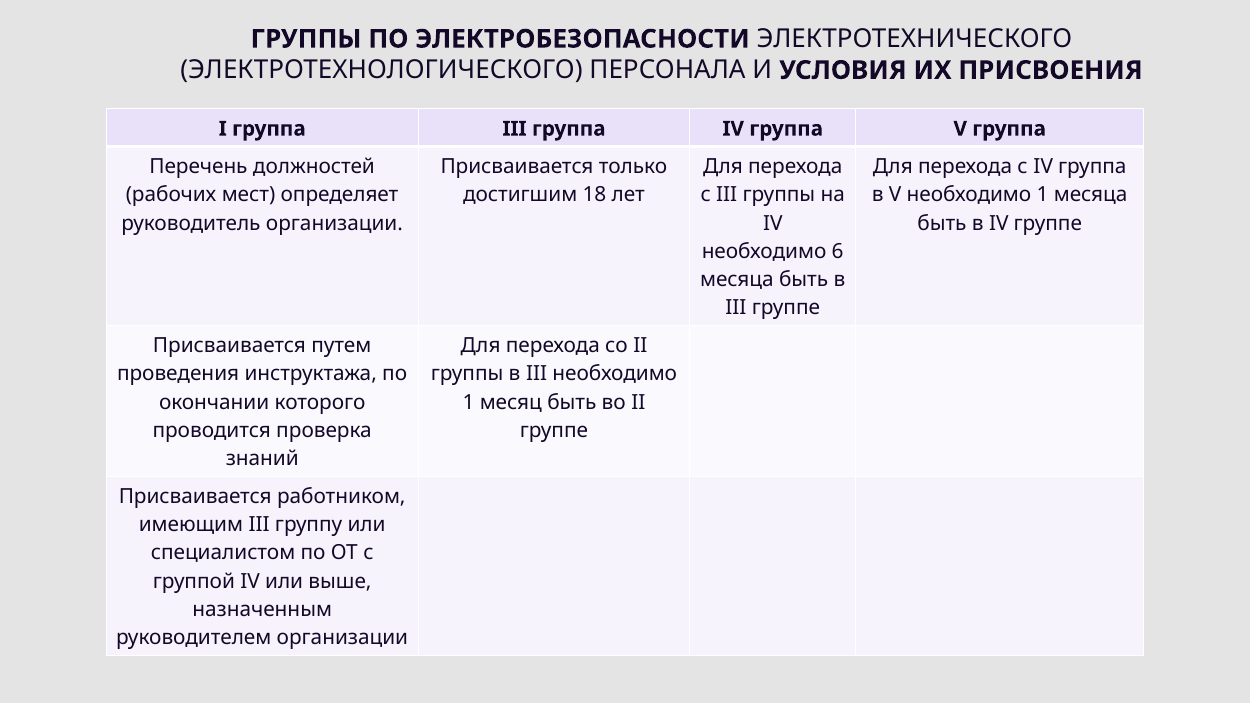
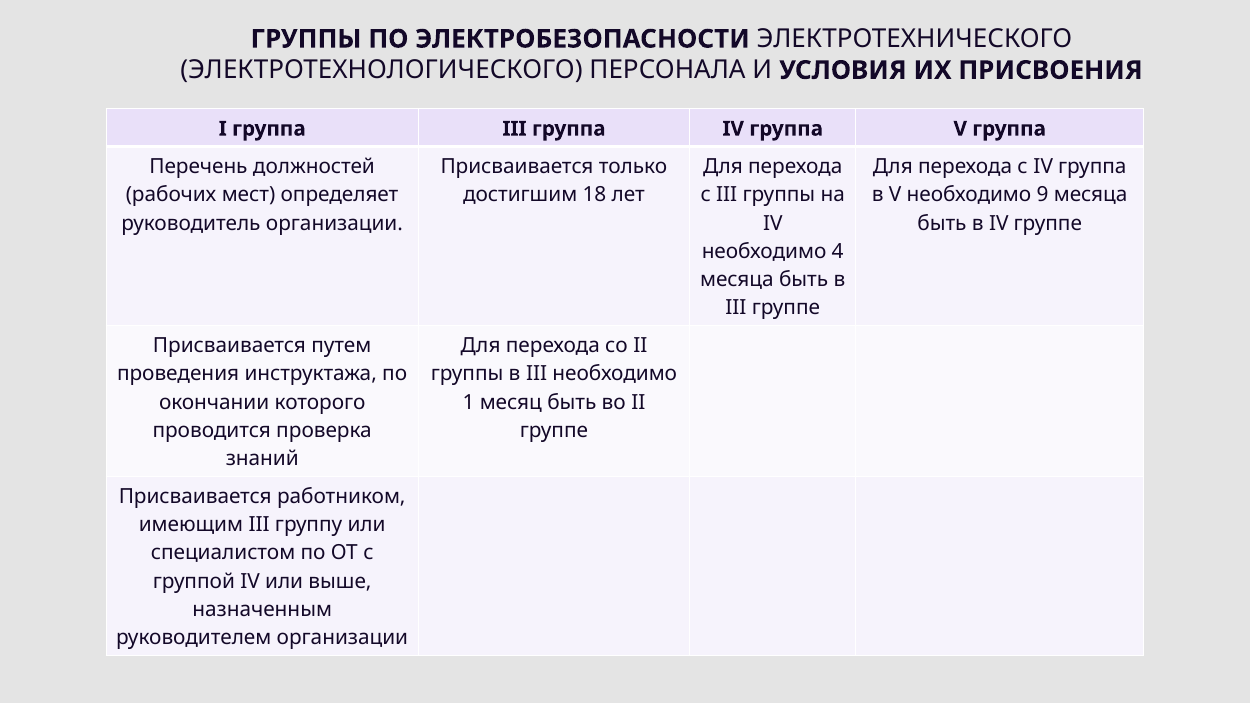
V необходимо 1: 1 -> 9
6: 6 -> 4
